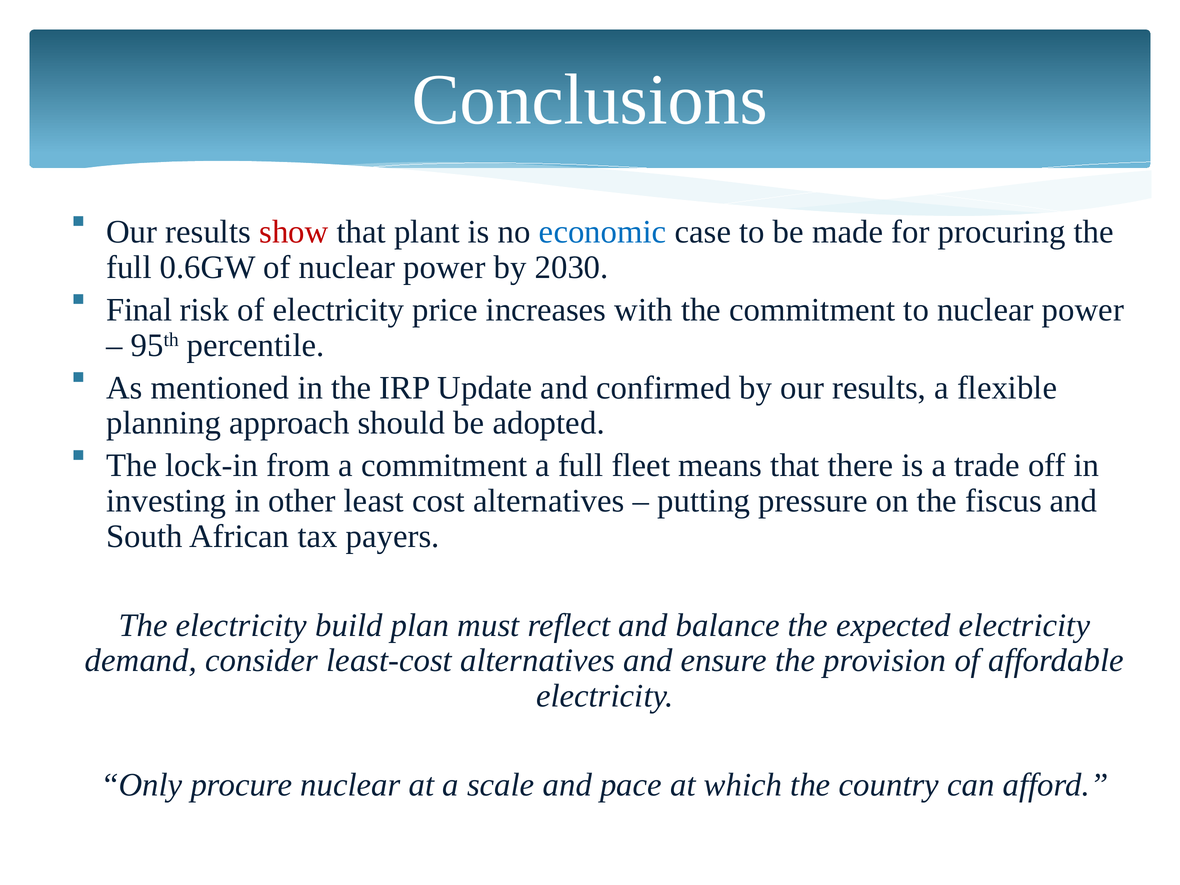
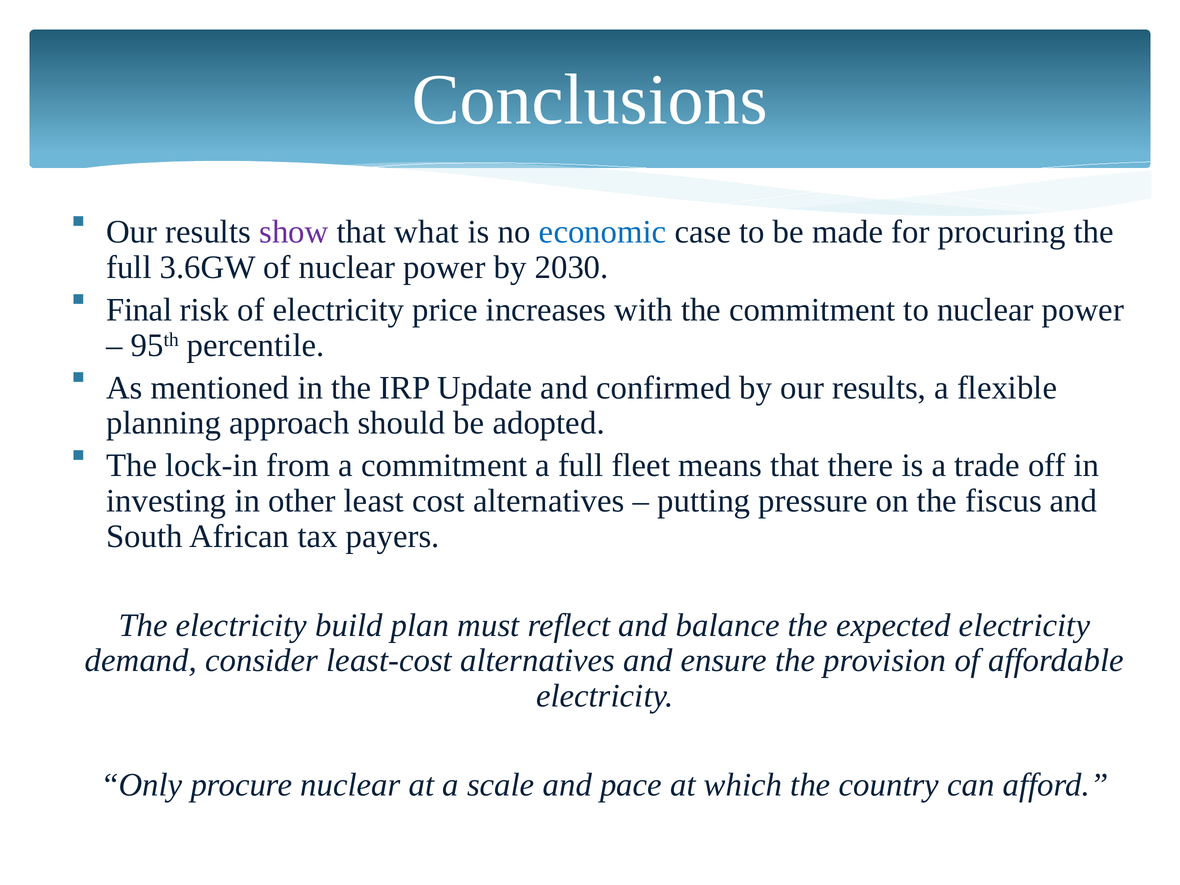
show colour: red -> purple
plant: plant -> what
0.6GW: 0.6GW -> 3.6GW
